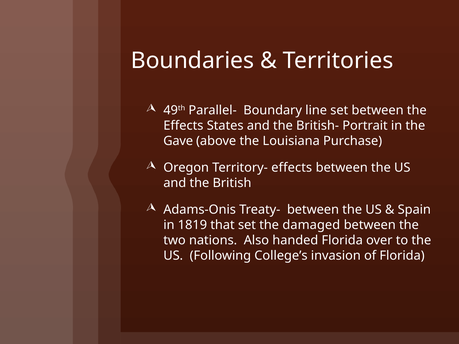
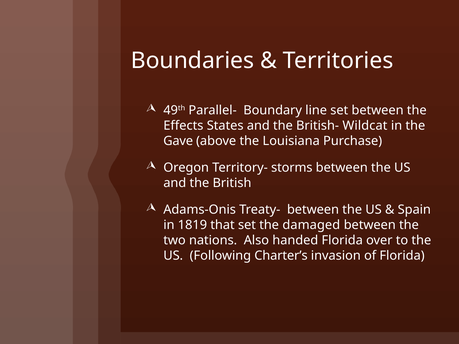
Portrait: Portrait -> Wildcat
Territory- effects: effects -> storms
College’s: College’s -> Charter’s
